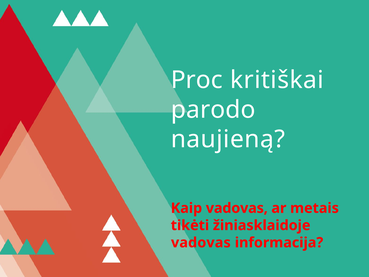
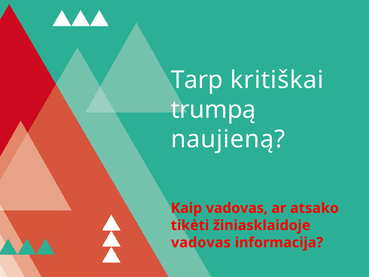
Proc: Proc -> Tarp
parodo: parodo -> trumpą
metais: metais -> atsako
